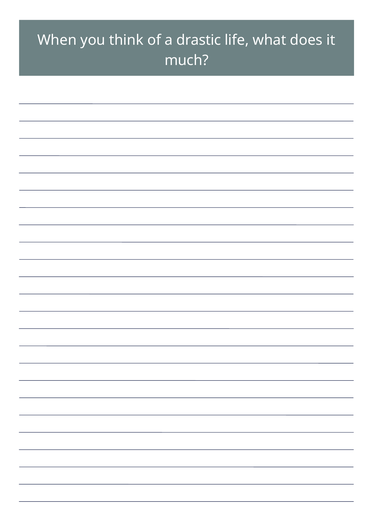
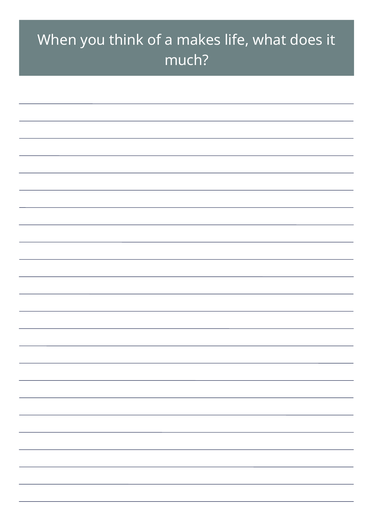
drastic: drastic -> makes
